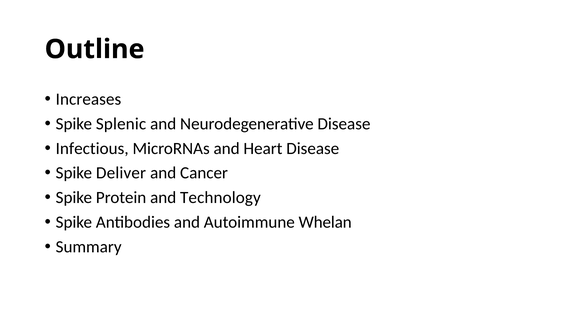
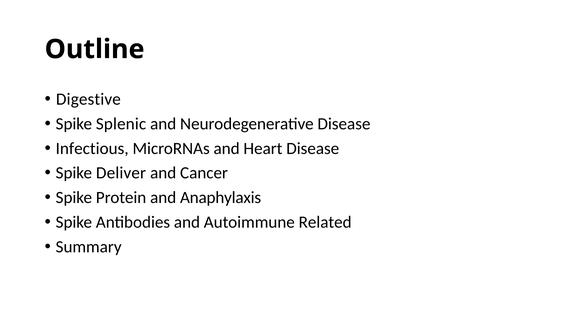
Increases: Increases -> Digestive
Technology: Technology -> Anaphylaxis
Whelan: Whelan -> Related
